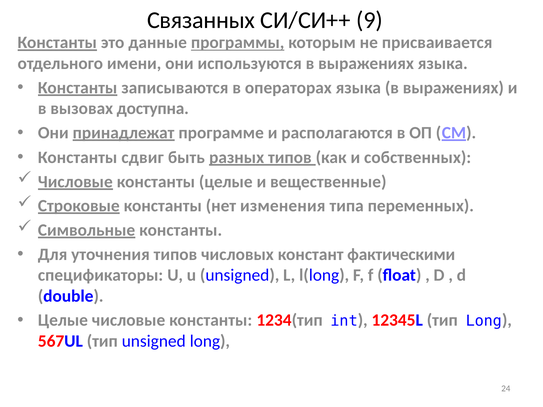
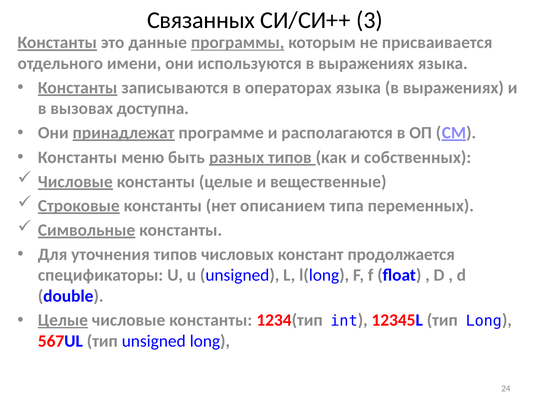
9: 9 -> 3
сдвиг: сдвиг -> меню
изменения: изменения -> описанием
фактическими: фактическими -> продолжается
Целые at (63, 320) underline: none -> present
